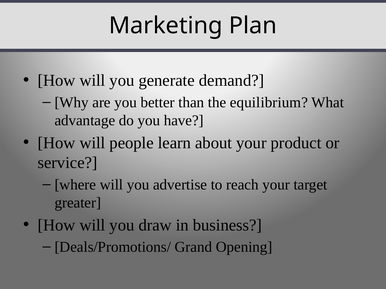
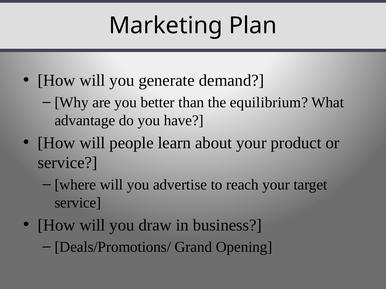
greater at (78, 203): greater -> service
